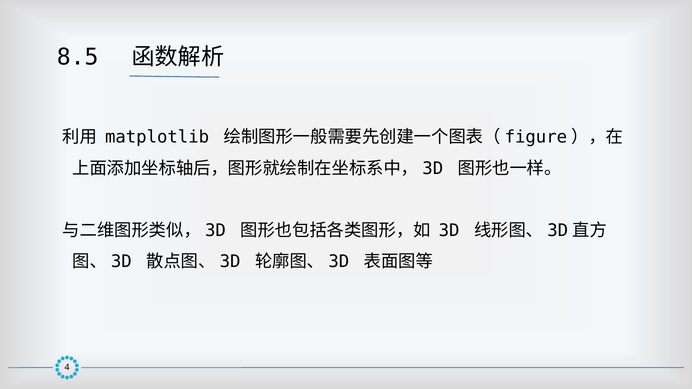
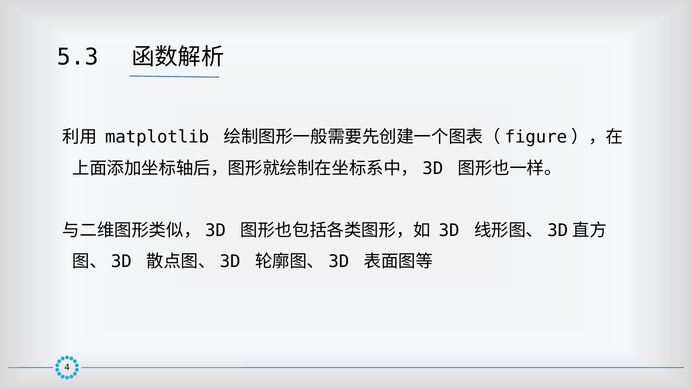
8.5: 8.5 -> 5.3
